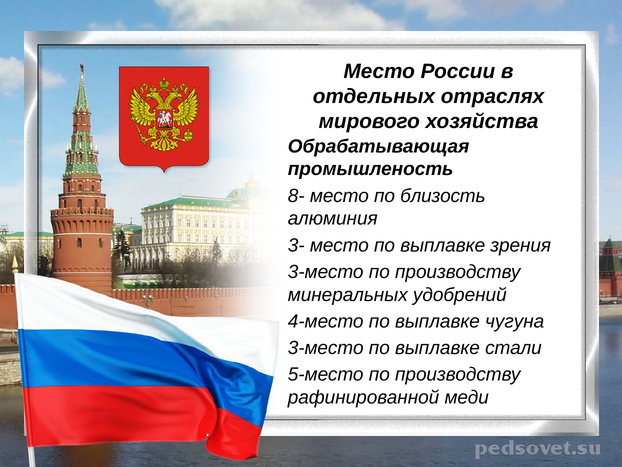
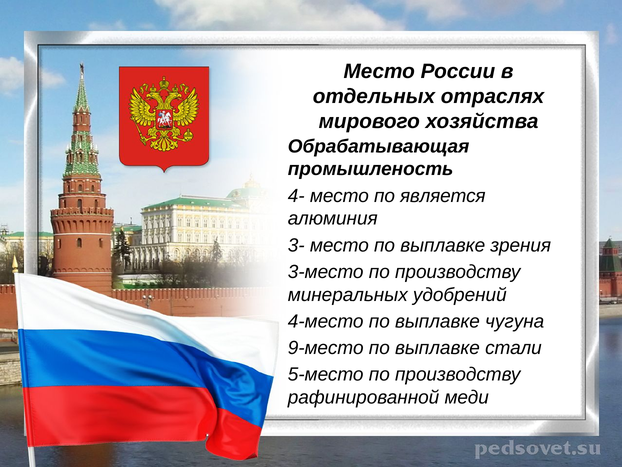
8-: 8- -> 4-
близость: близость -> является
3-место at (326, 348): 3-место -> 9-место
